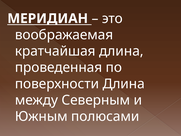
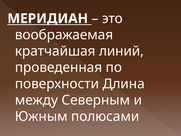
кратчайшая длина: длина -> линий
